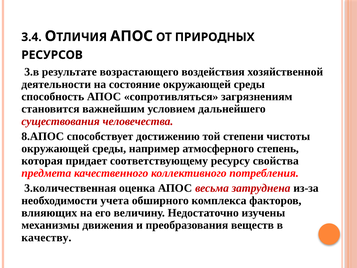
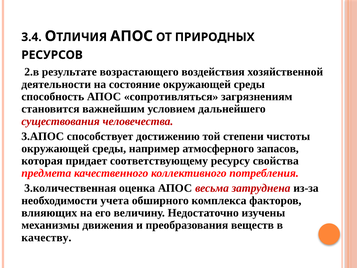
3.в: 3.в -> 2.в
8.АПОС: 8.АПОС -> 3.АПОС
степень: степень -> запасов
